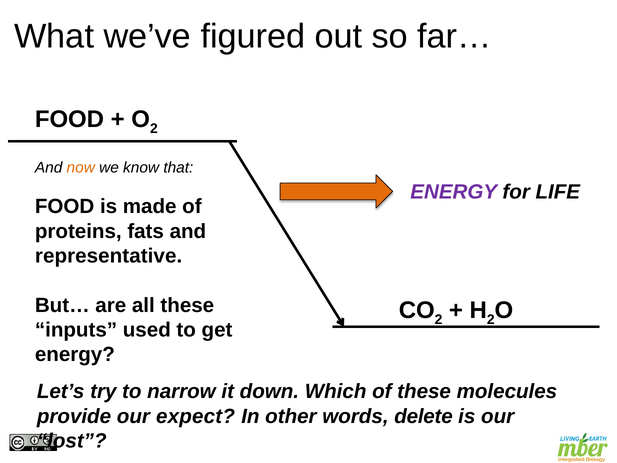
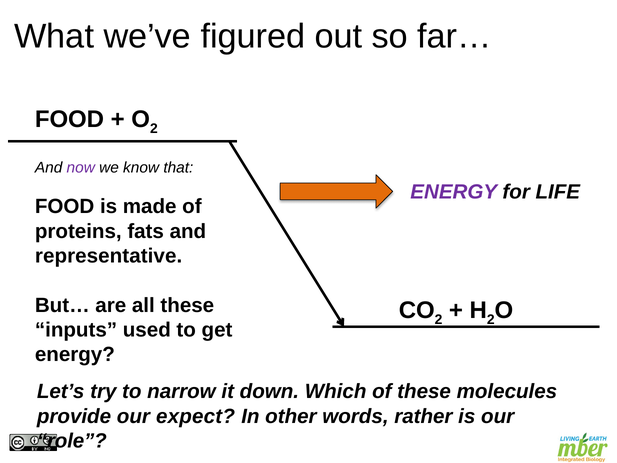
now colour: orange -> purple
delete: delete -> rather
lost: lost -> role
